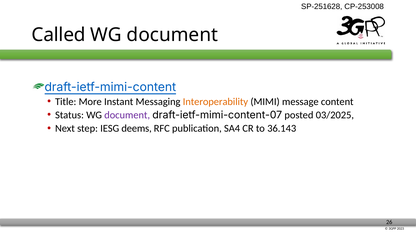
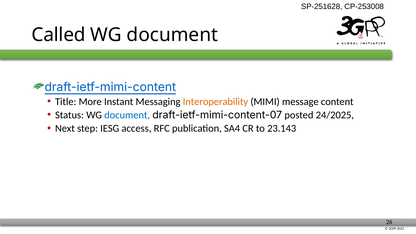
document at (127, 115) colour: purple -> blue
03/2025: 03/2025 -> 24/2025
deems: deems -> access
36.143: 36.143 -> 23.143
